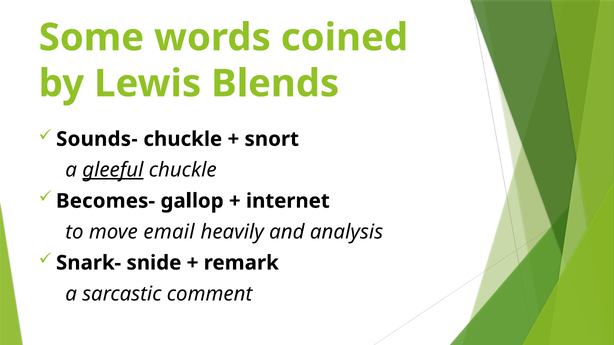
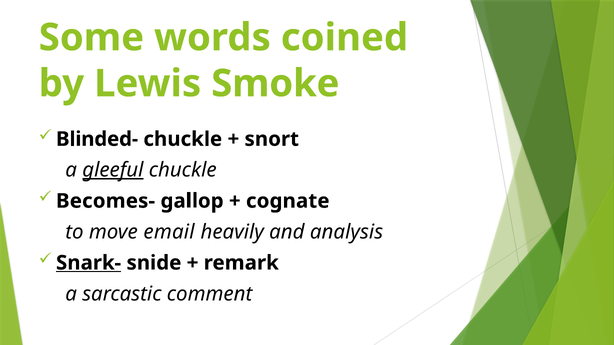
Blends: Blends -> Smoke
Sounds-: Sounds- -> Blinded-
internet: internet -> cognate
Snark- underline: none -> present
